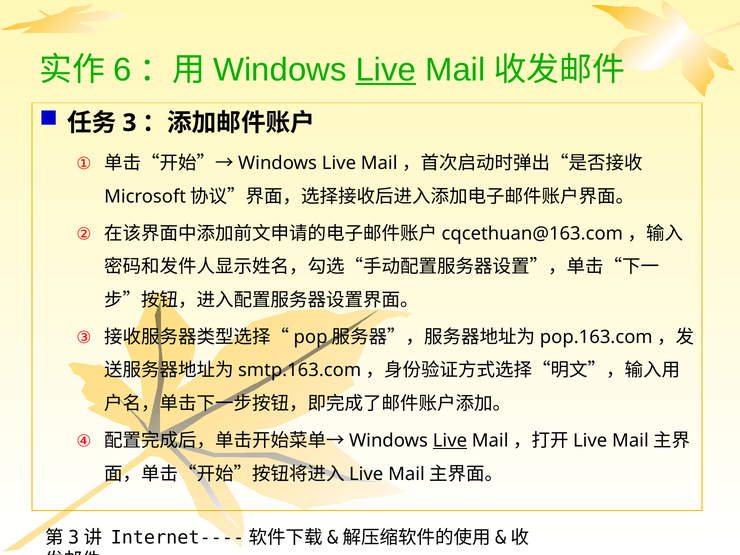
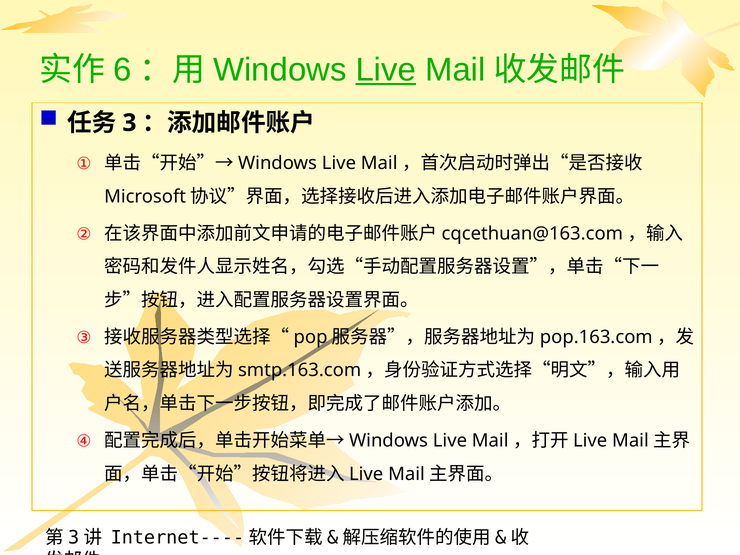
Live at (450, 441) underline: present -> none
